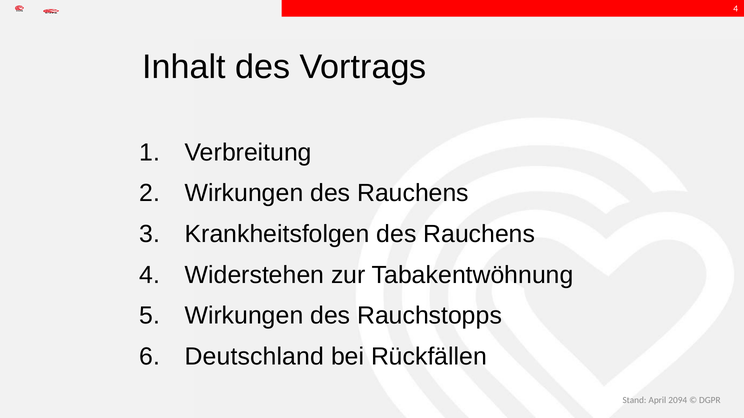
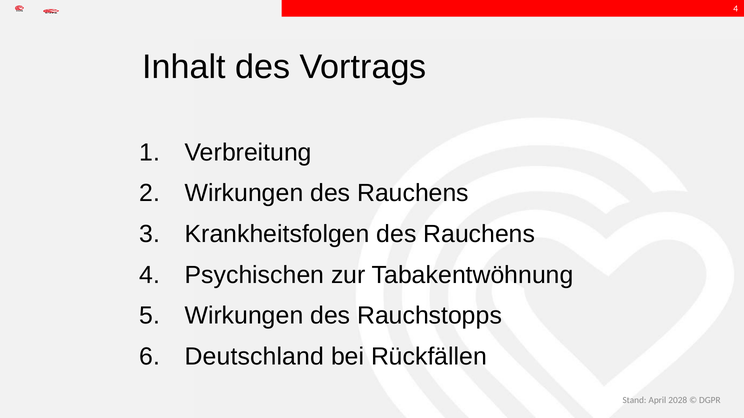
Widerstehen: Widerstehen -> Psychischen
2094: 2094 -> 2028
